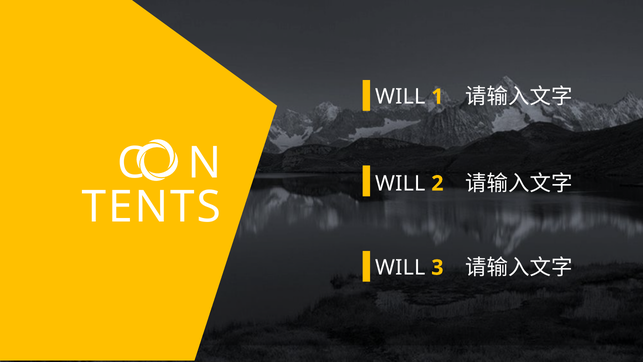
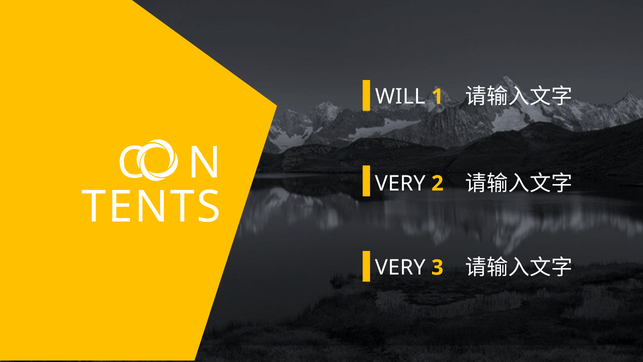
WILL at (400, 183): WILL -> VERY
WILL at (400, 267): WILL -> VERY
